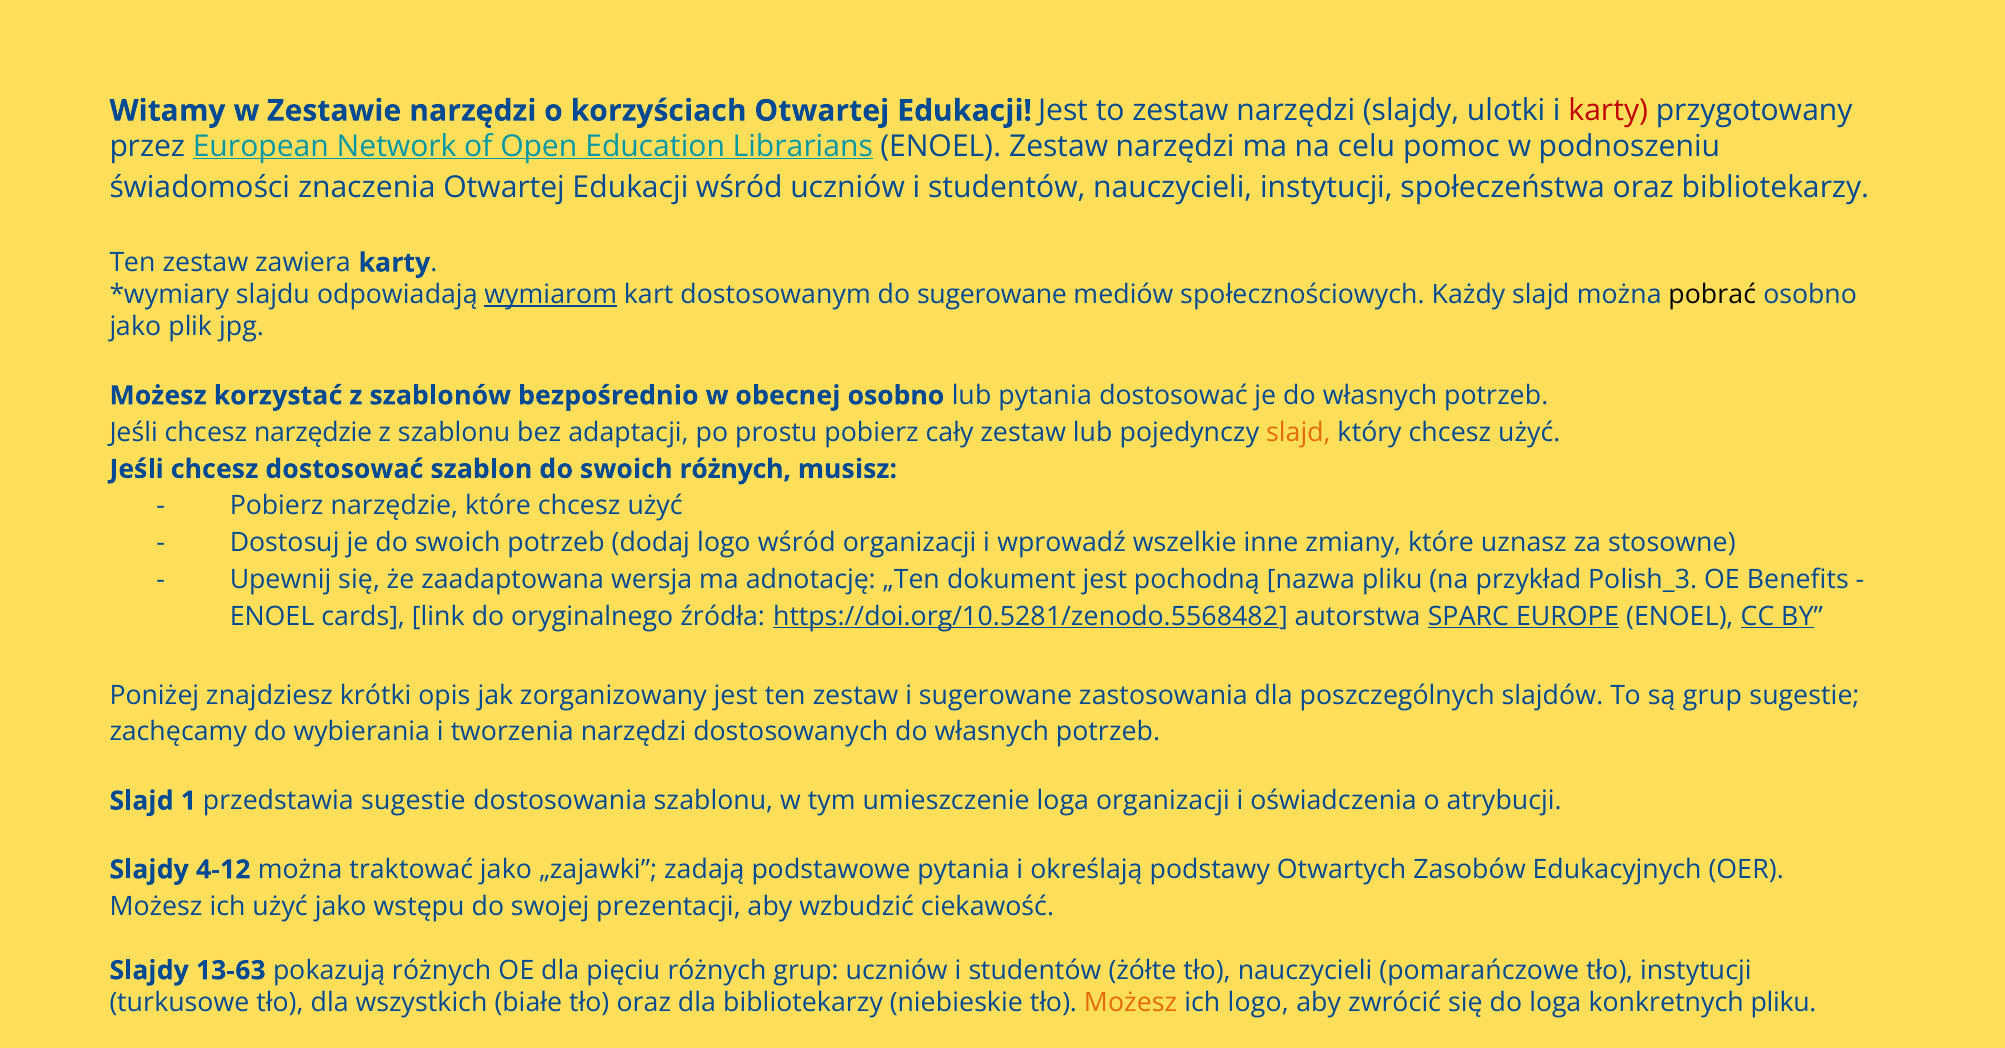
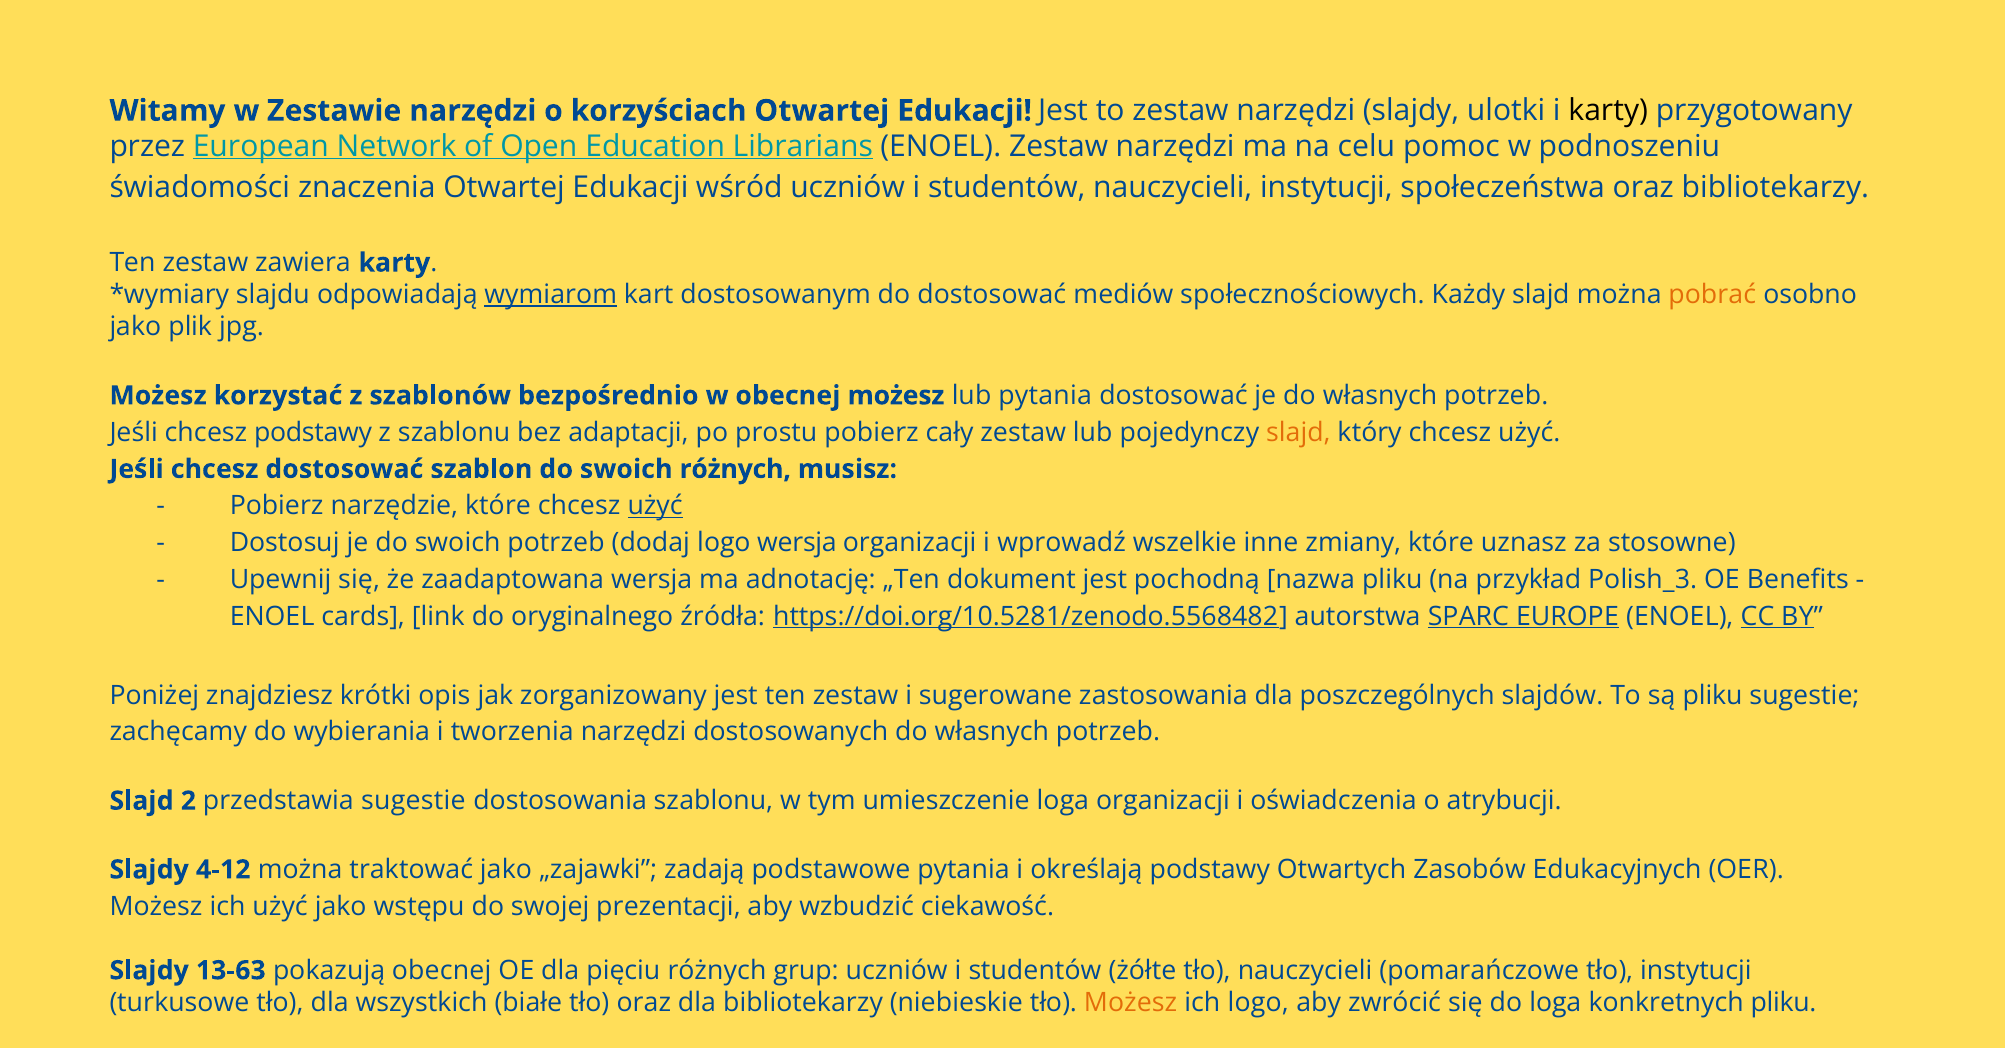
karty at (1608, 111) colour: red -> black
do sugerowane: sugerowane -> dostosować
pobrać colour: black -> orange
obecnej osobno: osobno -> możesz
chcesz narzędzie: narzędzie -> podstawy
użyć at (655, 506) underline: none -> present
logo wśród: wśród -> wersja
są grup: grup -> pliku
1: 1 -> 2
pokazują różnych: różnych -> obecnej
